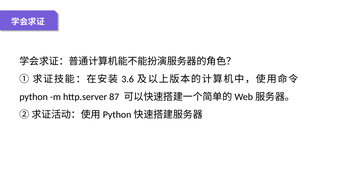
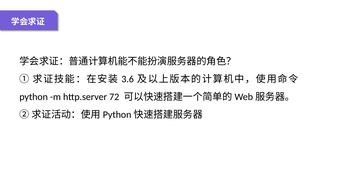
87: 87 -> 72
